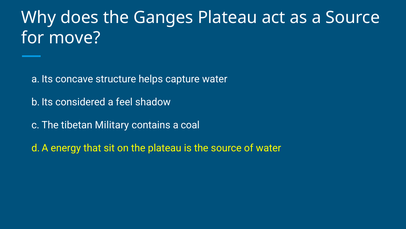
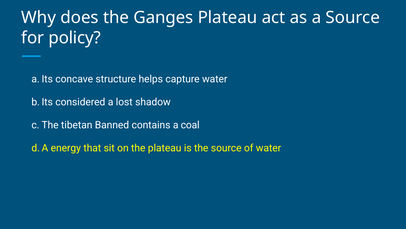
move: move -> policy
feel: feel -> lost
Military: Military -> Banned
